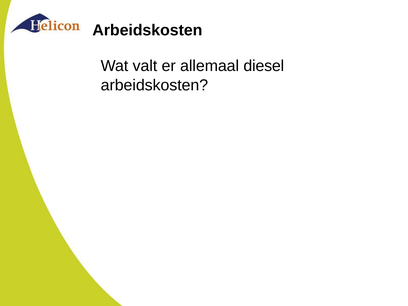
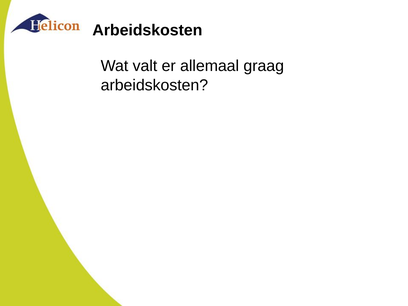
diesel: diesel -> graag
